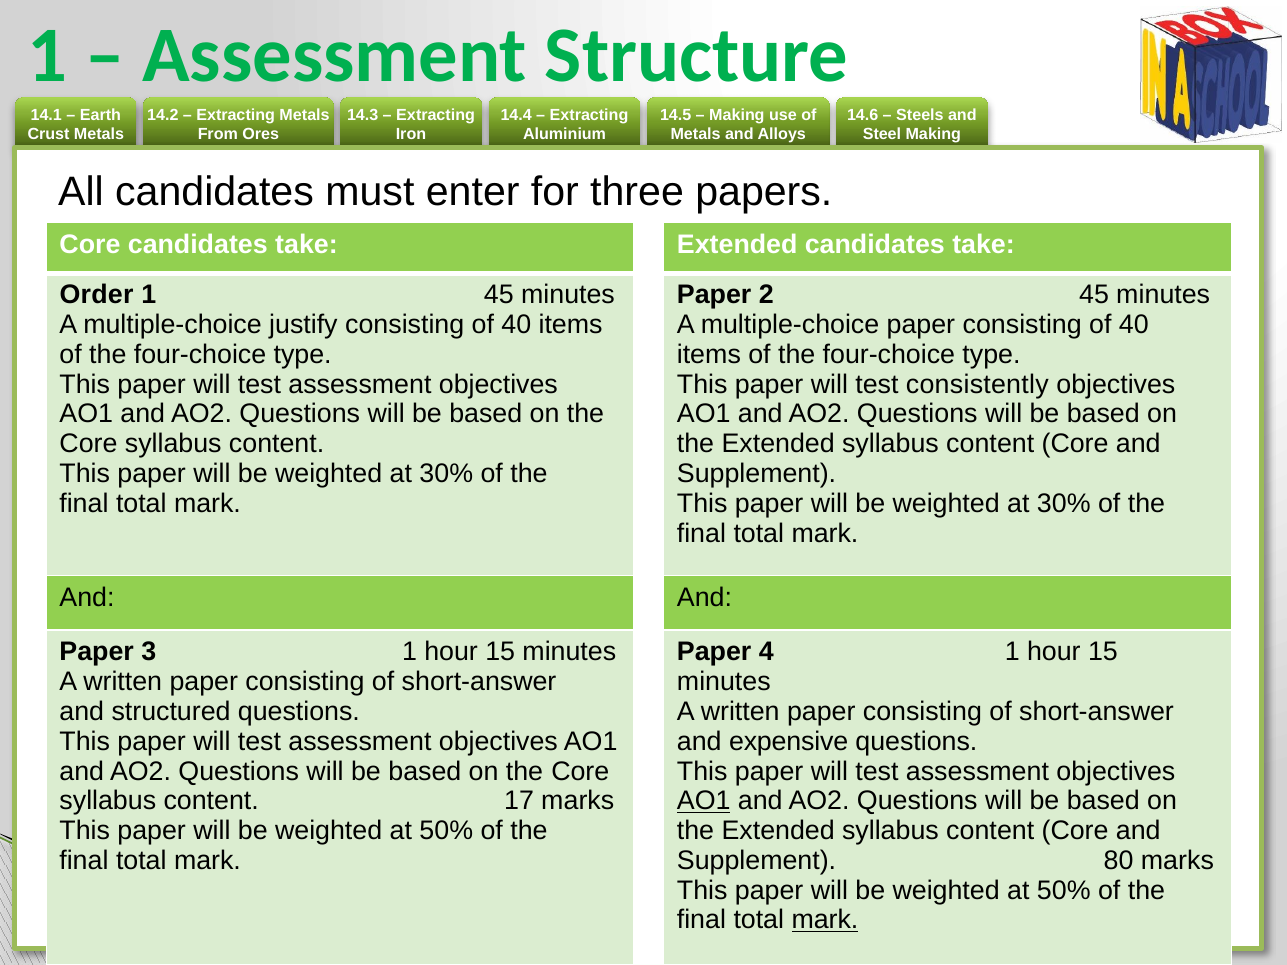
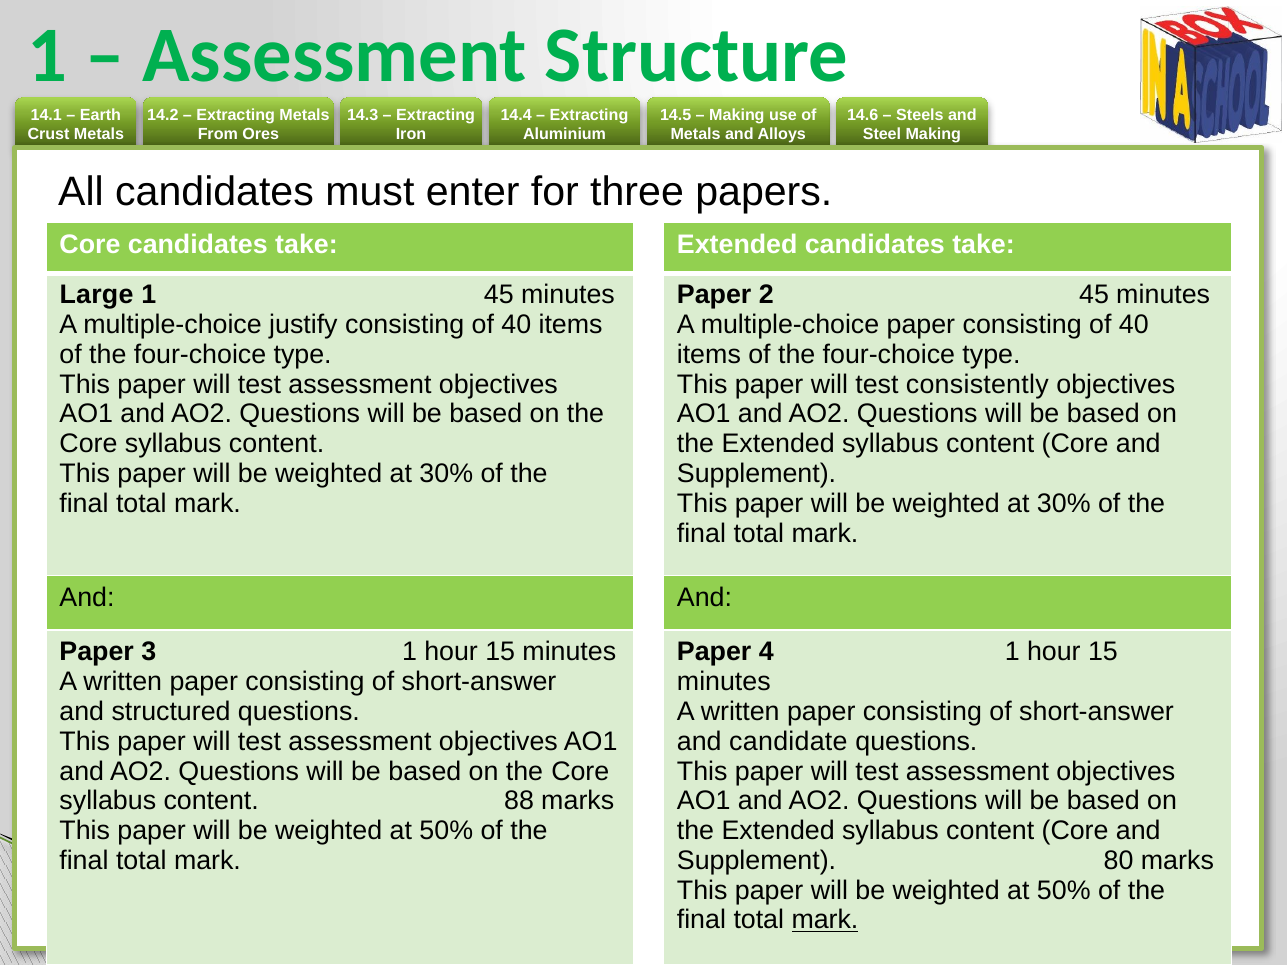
Order: Order -> Large
expensive: expensive -> candidate
17: 17 -> 88
AO1 at (704, 801) underline: present -> none
